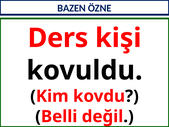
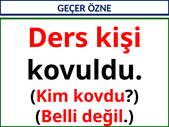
BAZEN: BAZEN -> GEÇER
